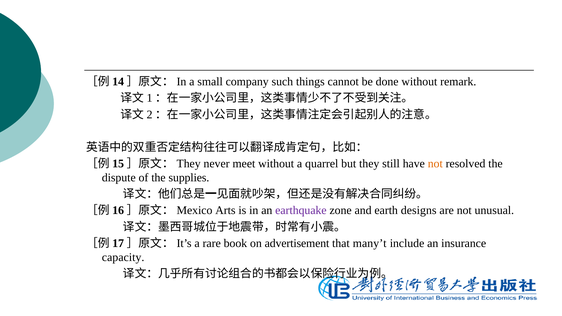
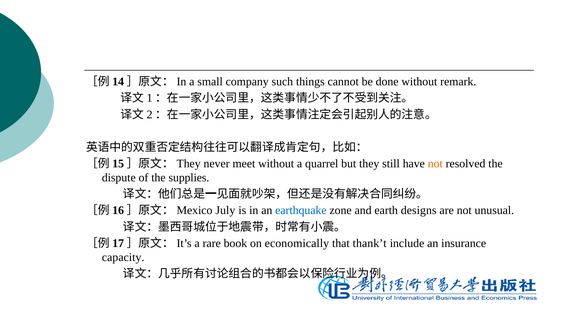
Arts: Arts -> July
earthquake colour: purple -> blue
advertisement: advertisement -> economically
many’t: many’t -> thank’t
